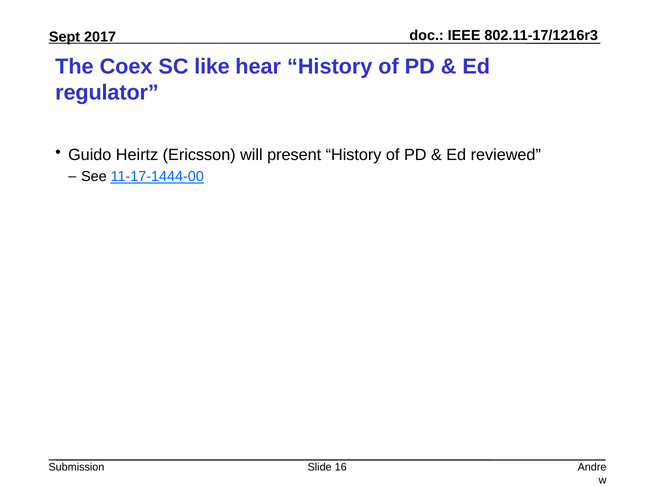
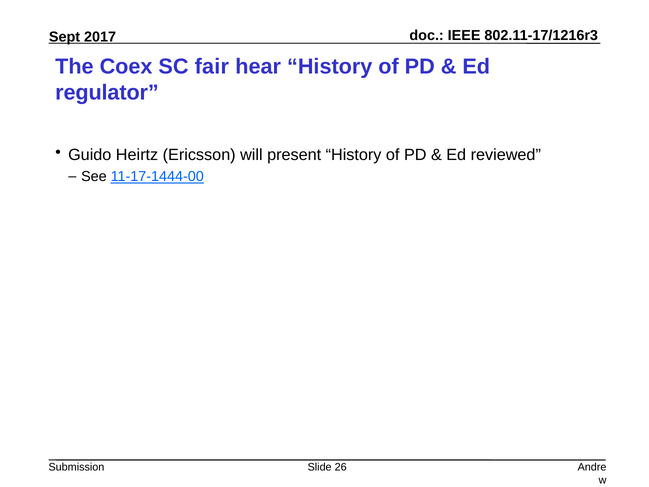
like: like -> fair
16: 16 -> 26
